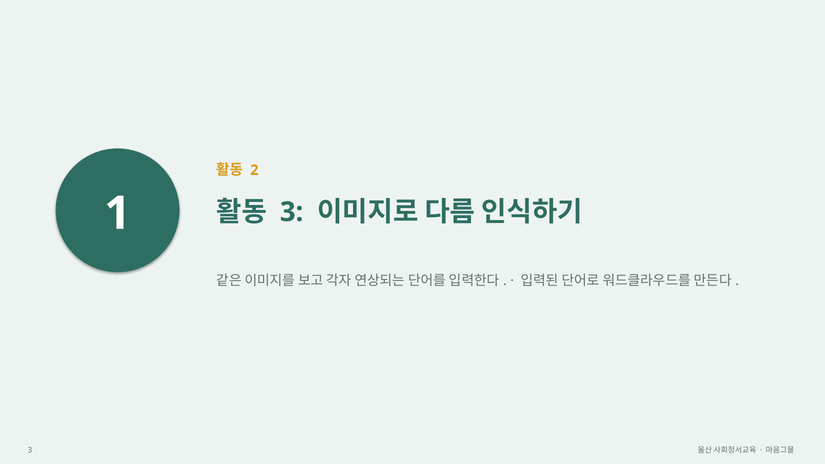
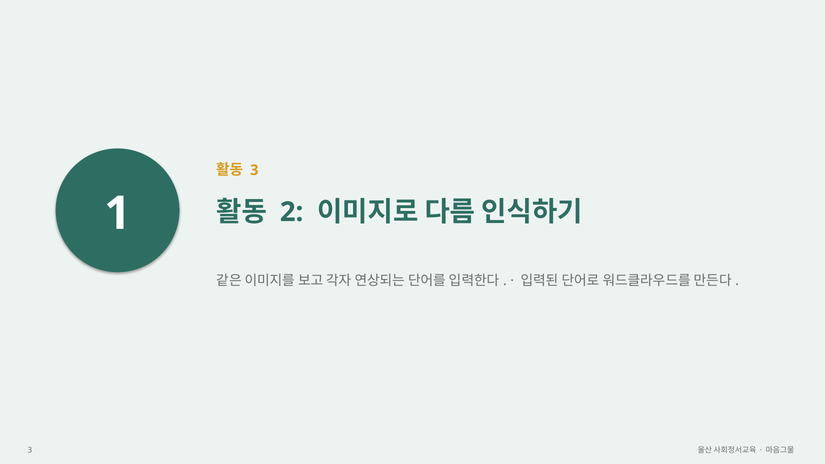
2 at (254, 170): 2 -> 3
3 at (292, 212): 3 -> 2
